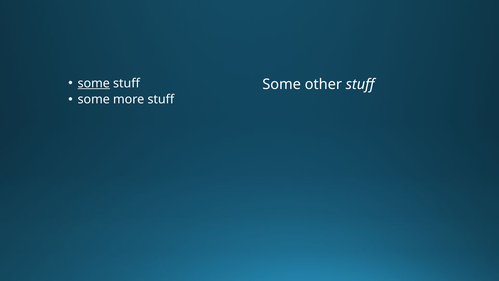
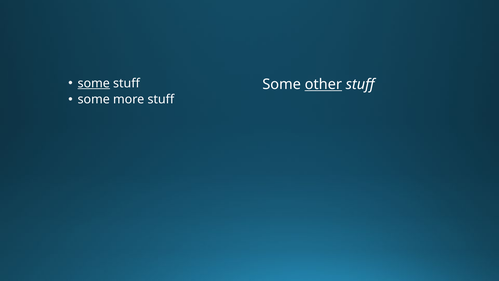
other underline: none -> present
